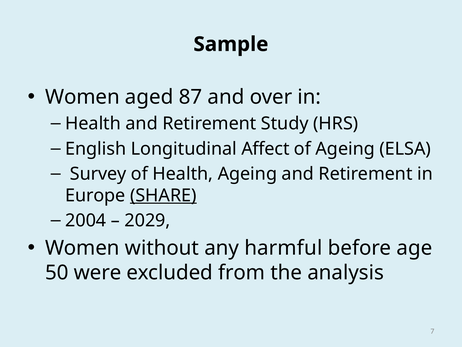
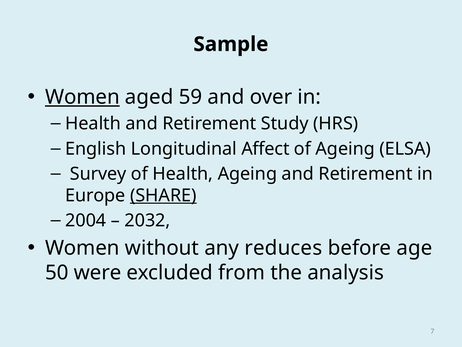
Women at (82, 97) underline: none -> present
87: 87 -> 59
2029: 2029 -> 2032
harmful: harmful -> reduces
